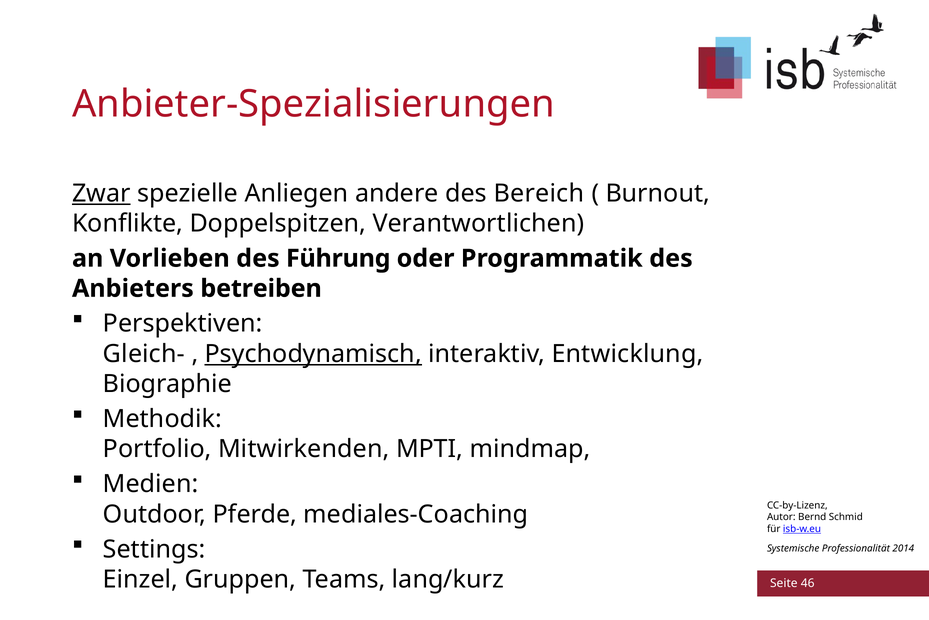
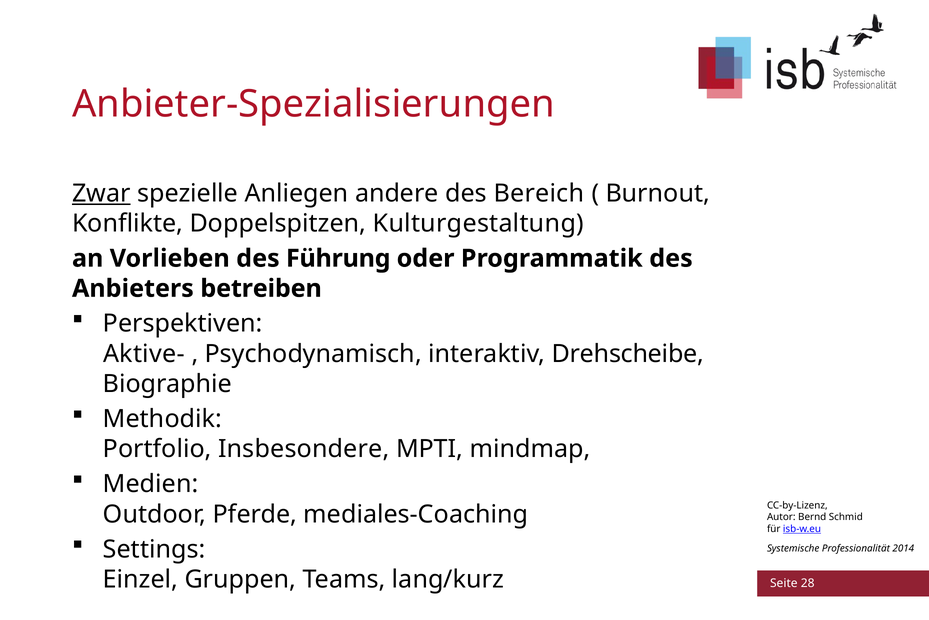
Verantwortlichen: Verantwortlichen -> Kulturgestaltung
Gleich-: Gleich- -> Aktive-
Psychodynamisch underline: present -> none
Entwicklung: Entwicklung -> Drehscheibe
Mitwirkenden: Mitwirkenden -> Insbesondere
46: 46 -> 28
